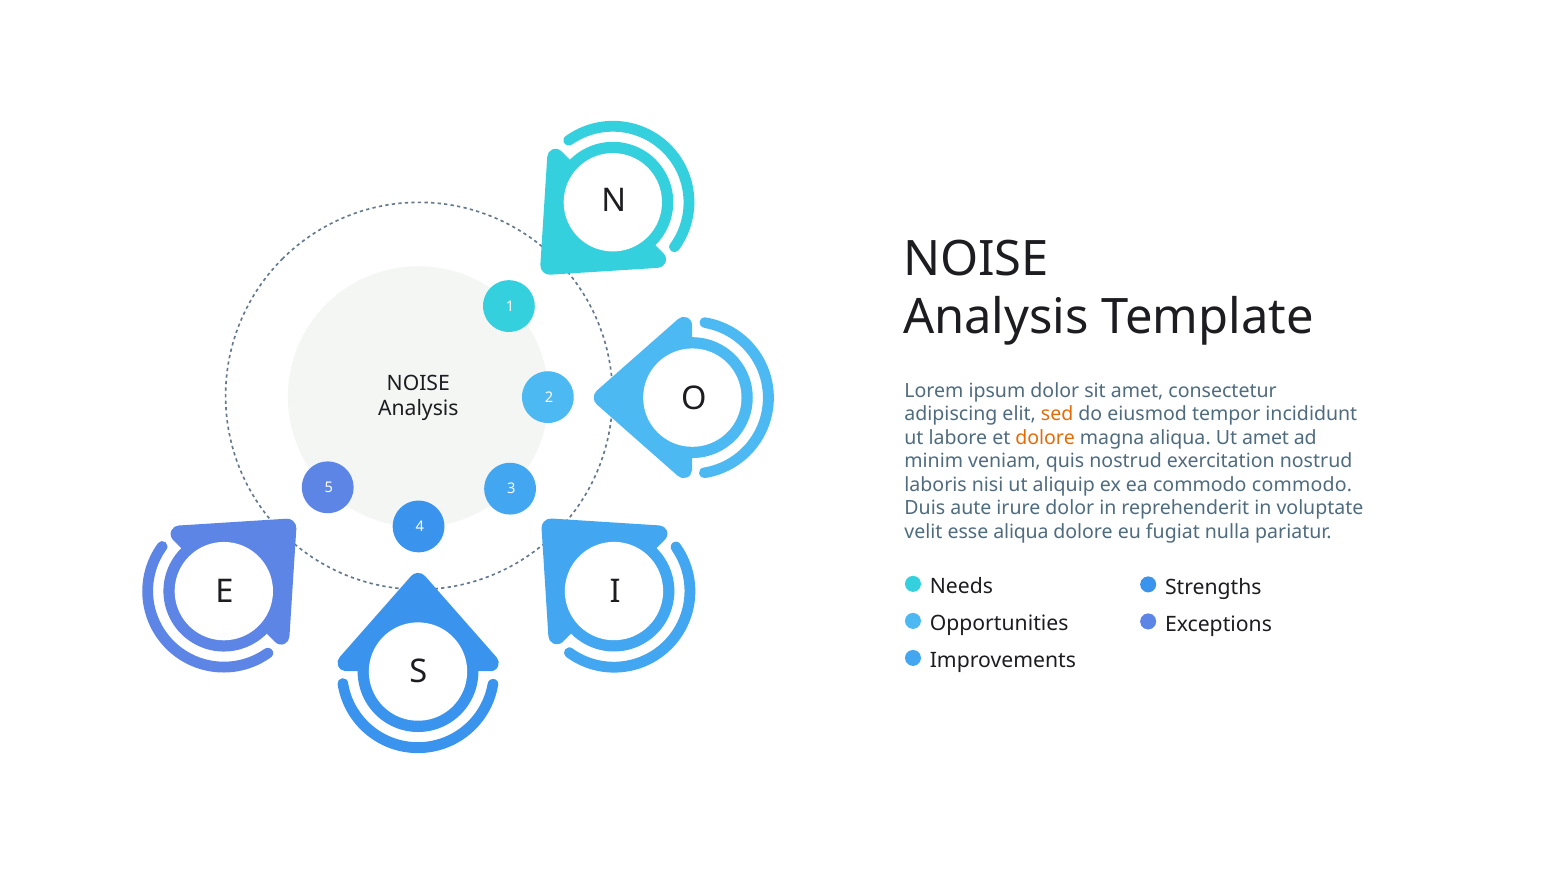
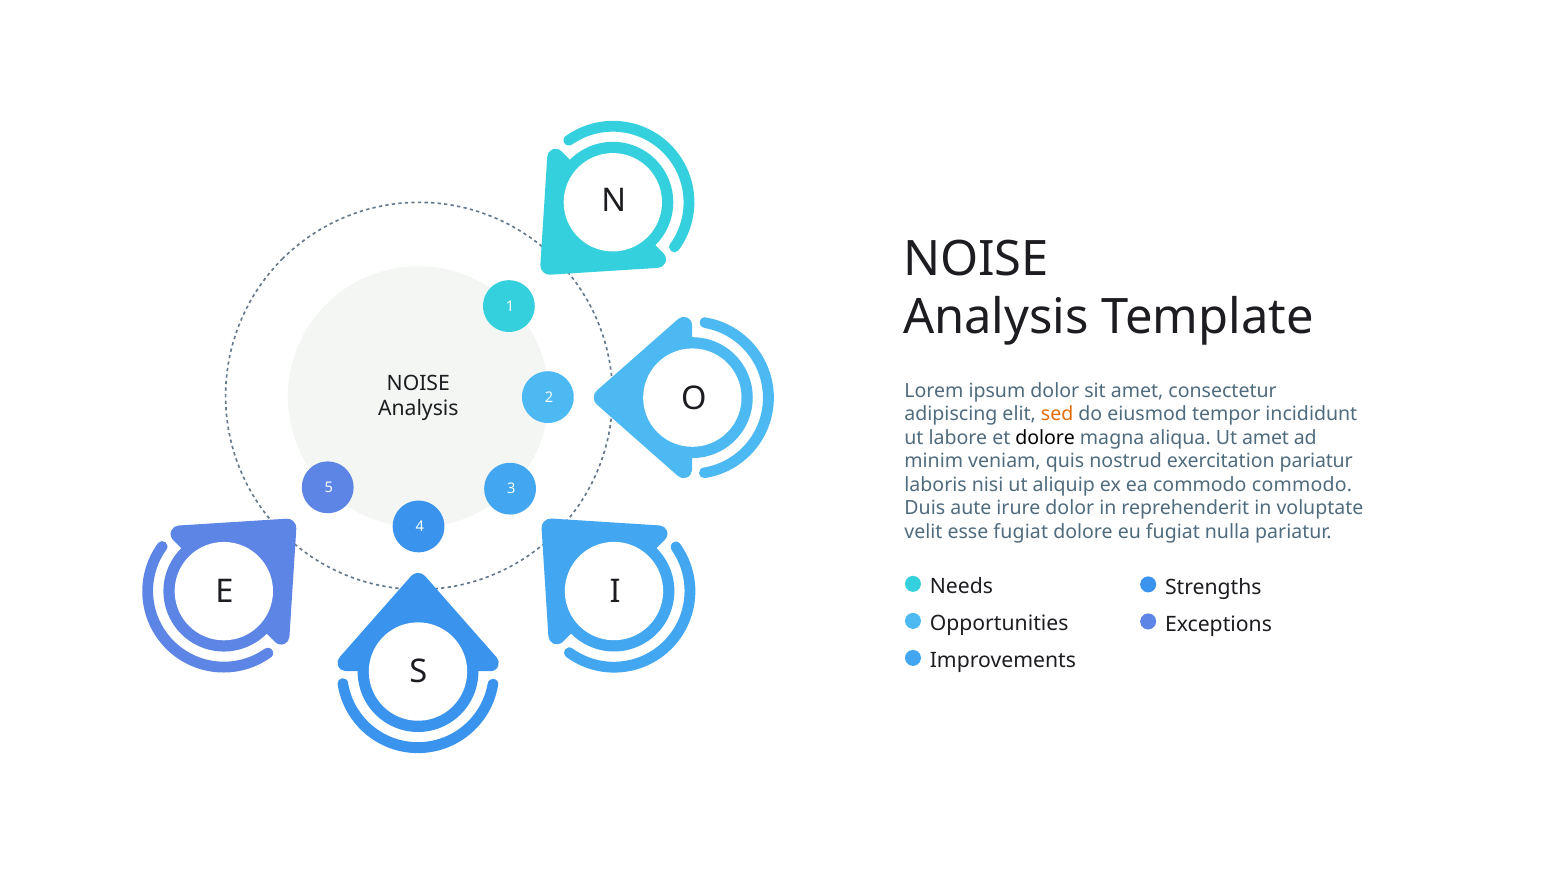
dolore at (1045, 438) colour: orange -> black
exercitation nostrud: nostrud -> pariatur
esse aliqua: aliqua -> fugiat
